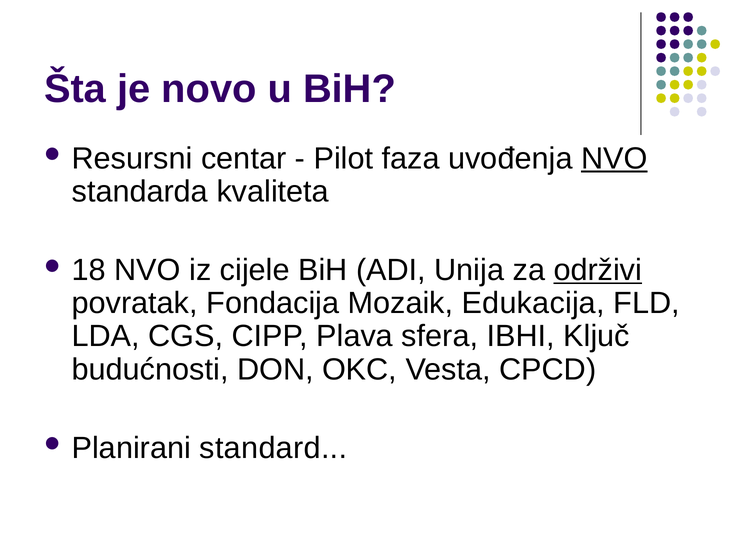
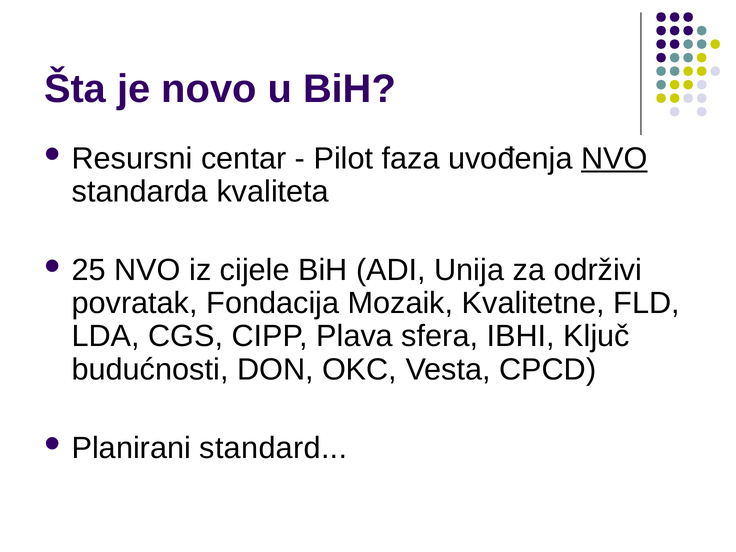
18: 18 -> 25
održivi underline: present -> none
Edukacija: Edukacija -> Kvalitetne
